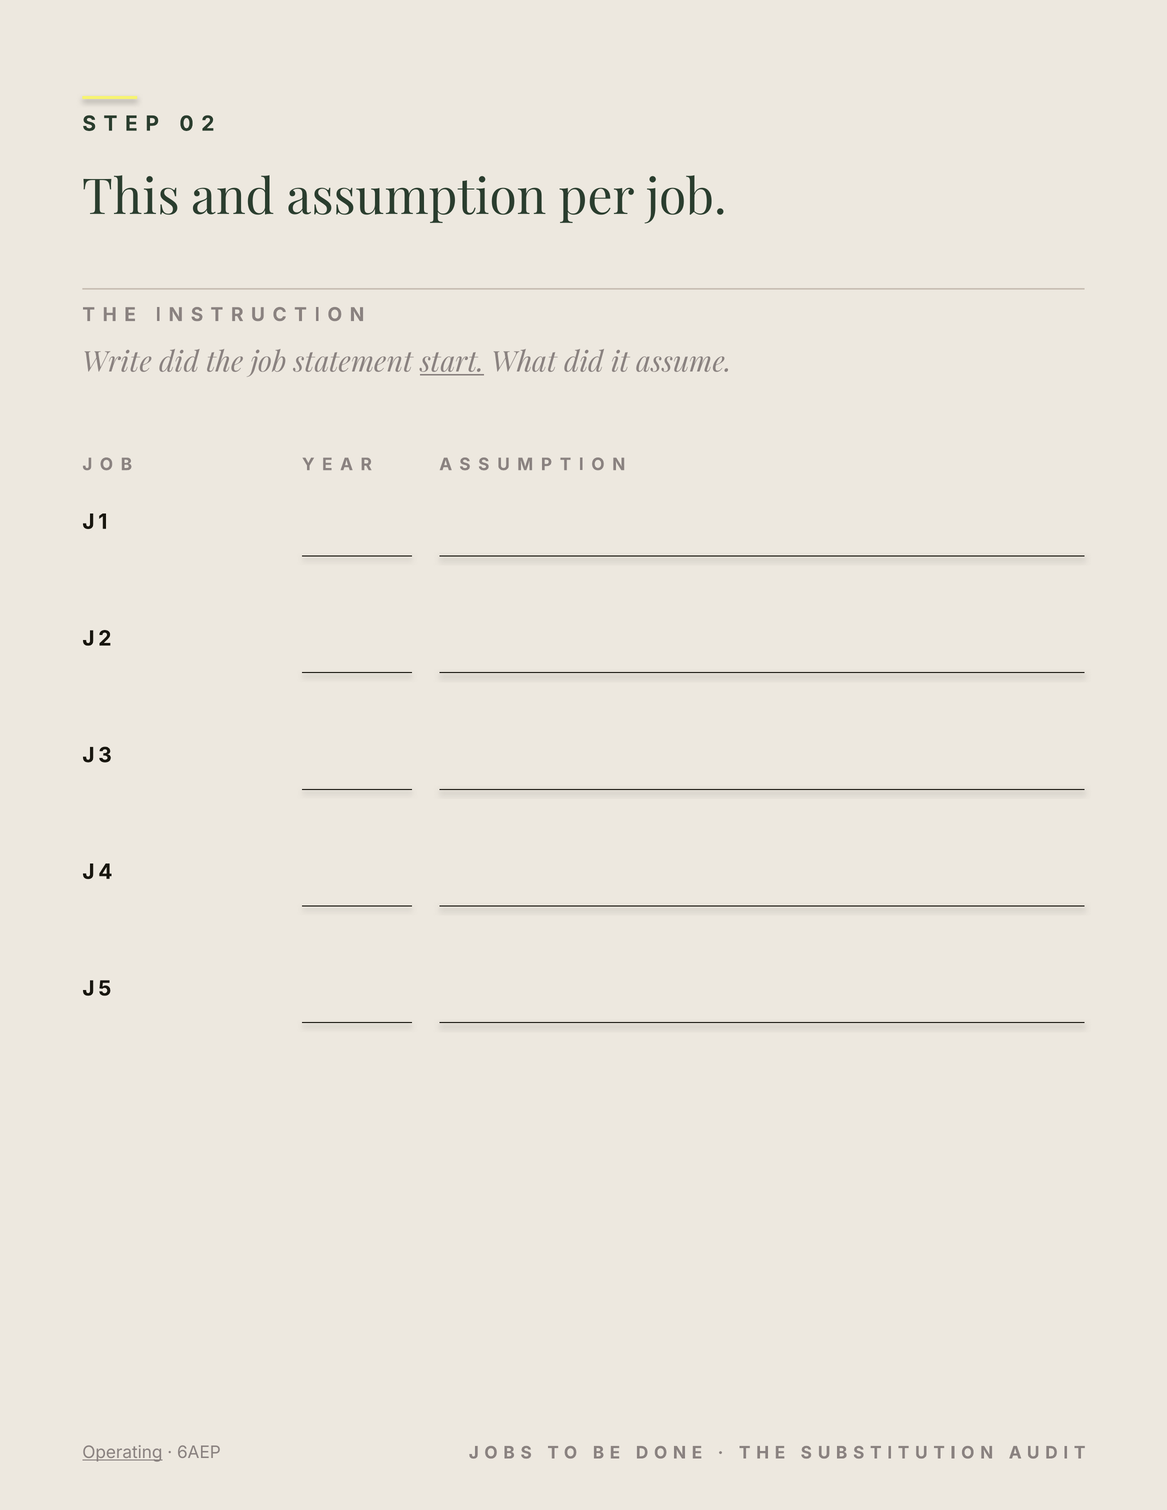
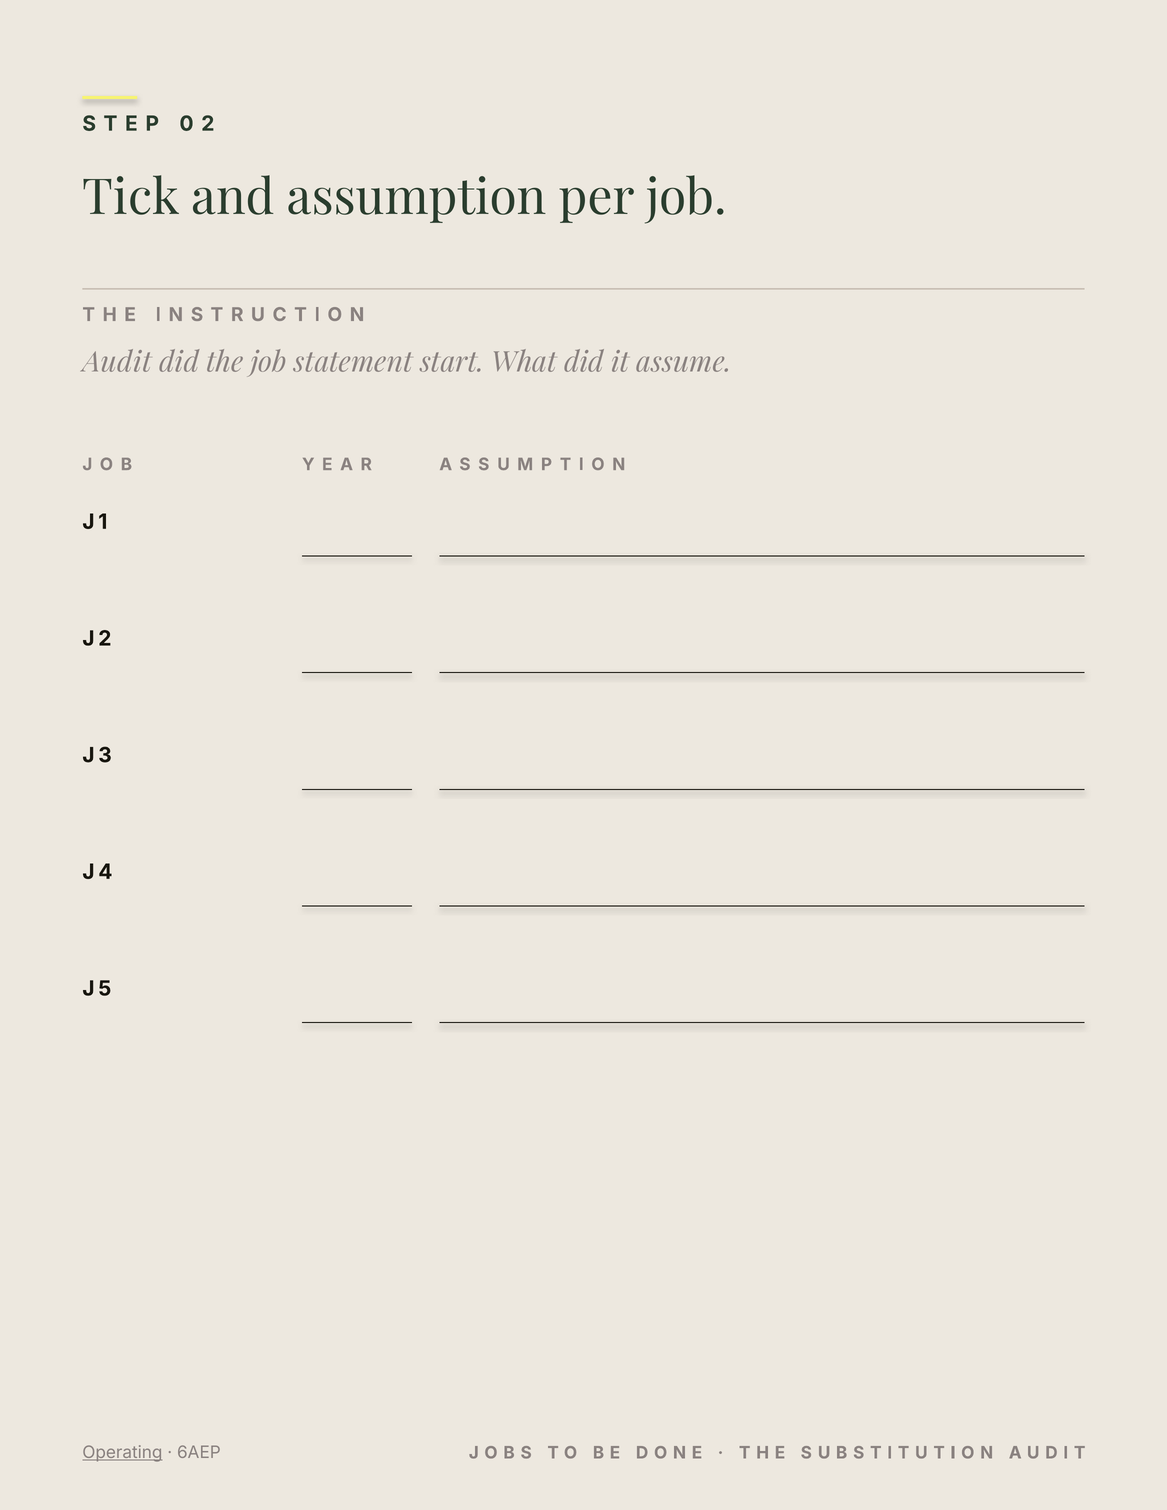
This: This -> Tick
Write: Write -> Audit
start underline: present -> none
